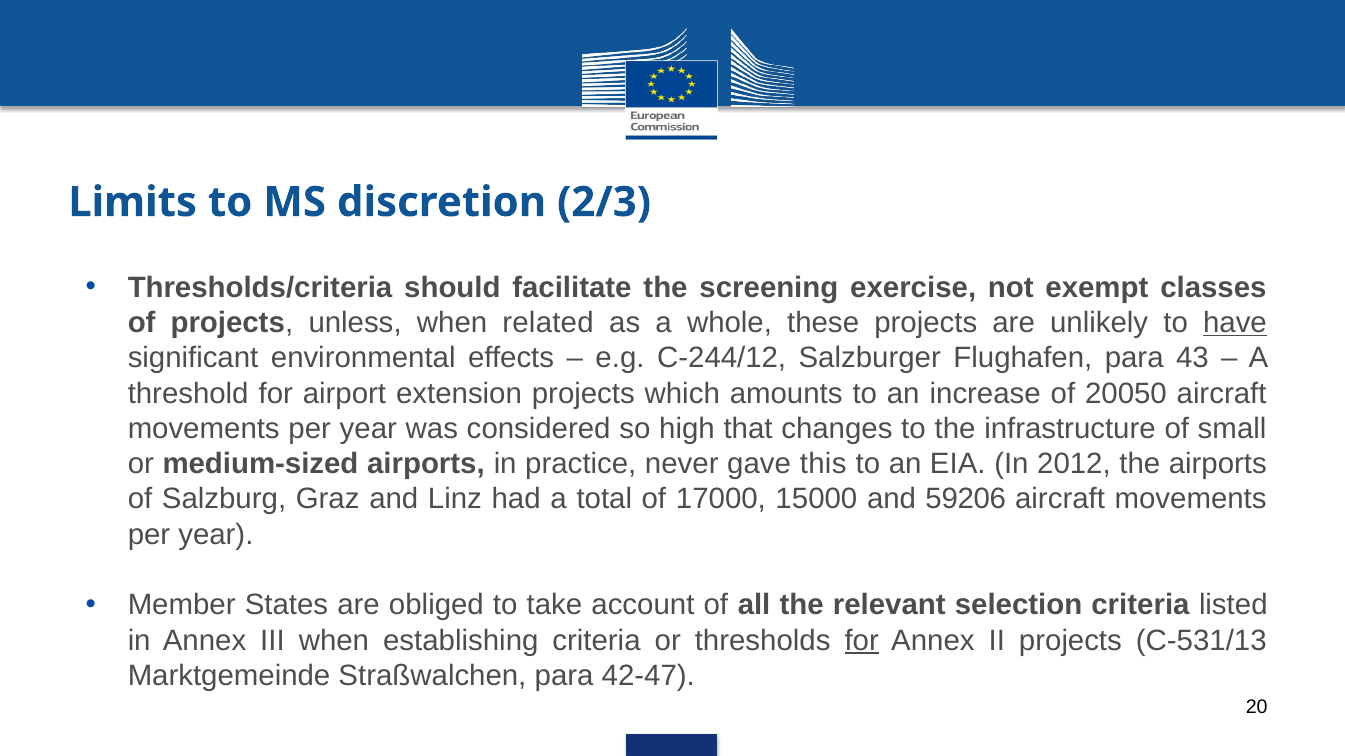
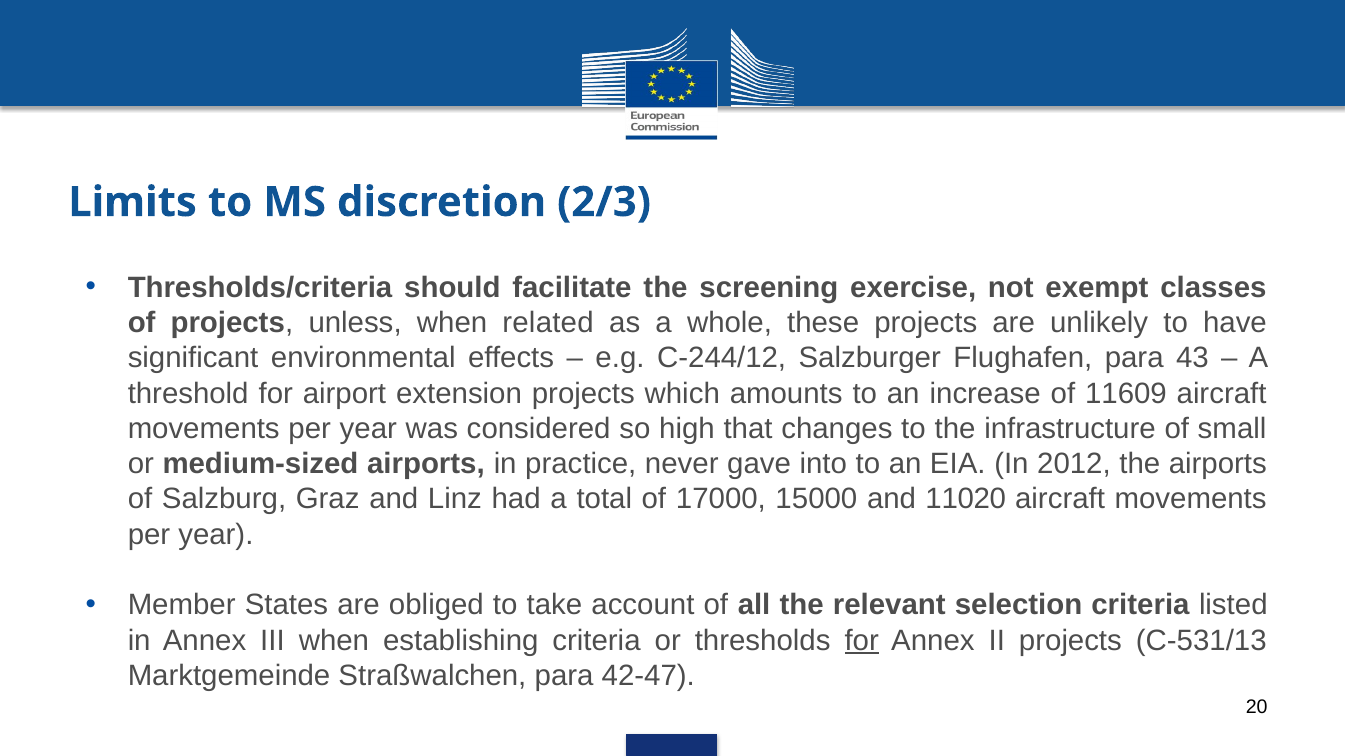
have underline: present -> none
20050: 20050 -> 11609
this: this -> into
59206: 59206 -> 11020
